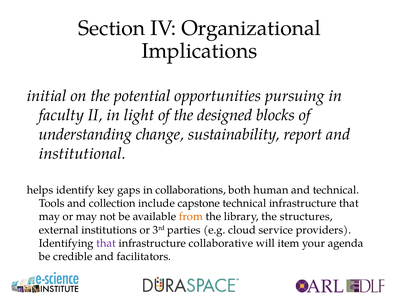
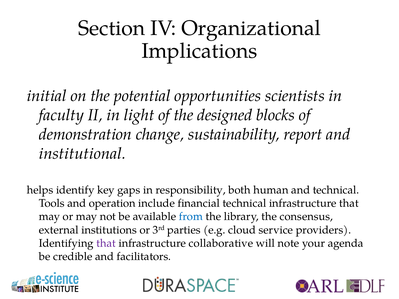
pursuing: pursuing -> scientists
understanding: understanding -> demonstration
collaborations: collaborations -> responsibility
collection: collection -> operation
capstone: capstone -> financial
from colour: orange -> blue
structures: structures -> consensus
item: item -> note
